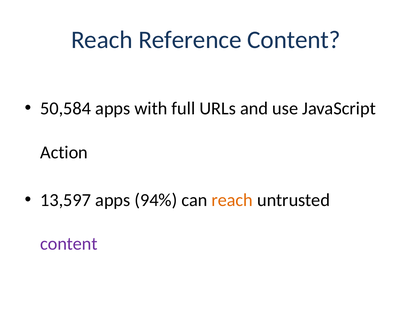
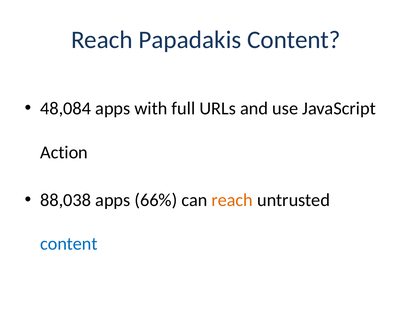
Reference: Reference -> Papadakis
50,584: 50,584 -> 48,084
13,597: 13,597 -> 88,038
94%: 94% -> 66%
content at (69, 244) colour: purple -> blue
